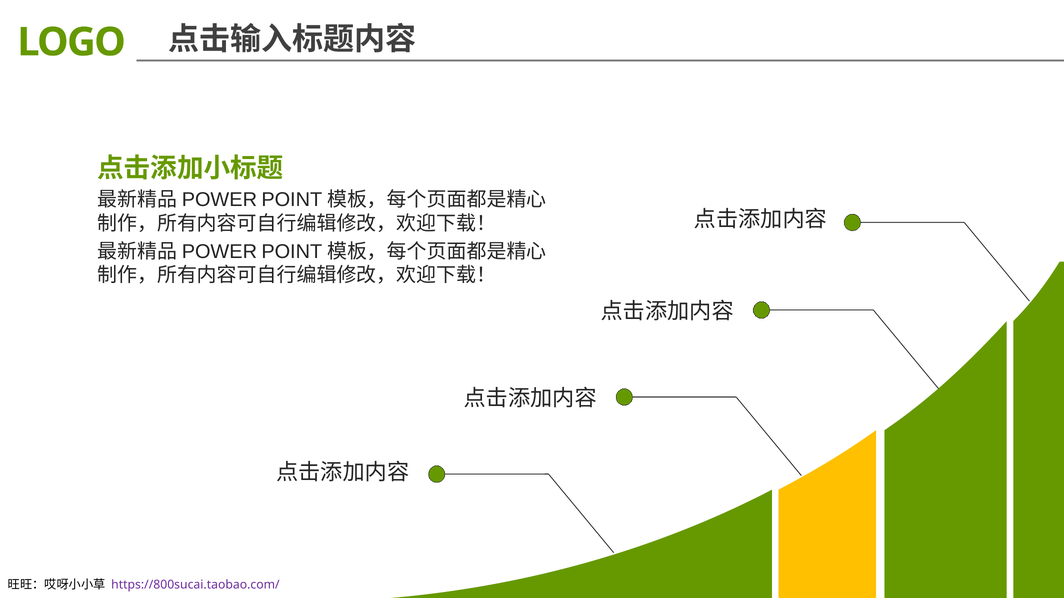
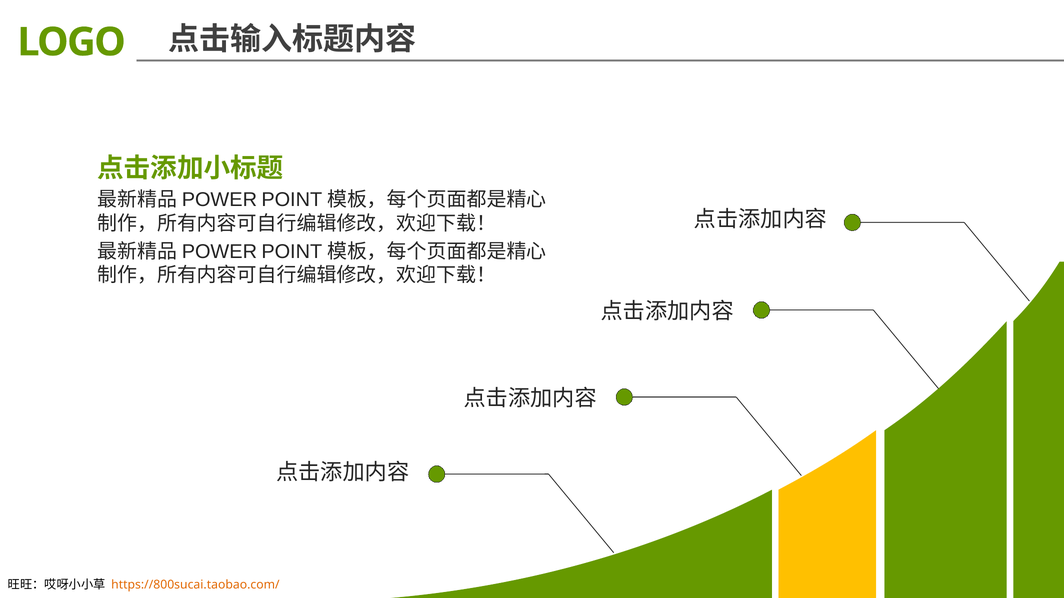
https://800sucai.taobao.com/ colour: purple -> orange
